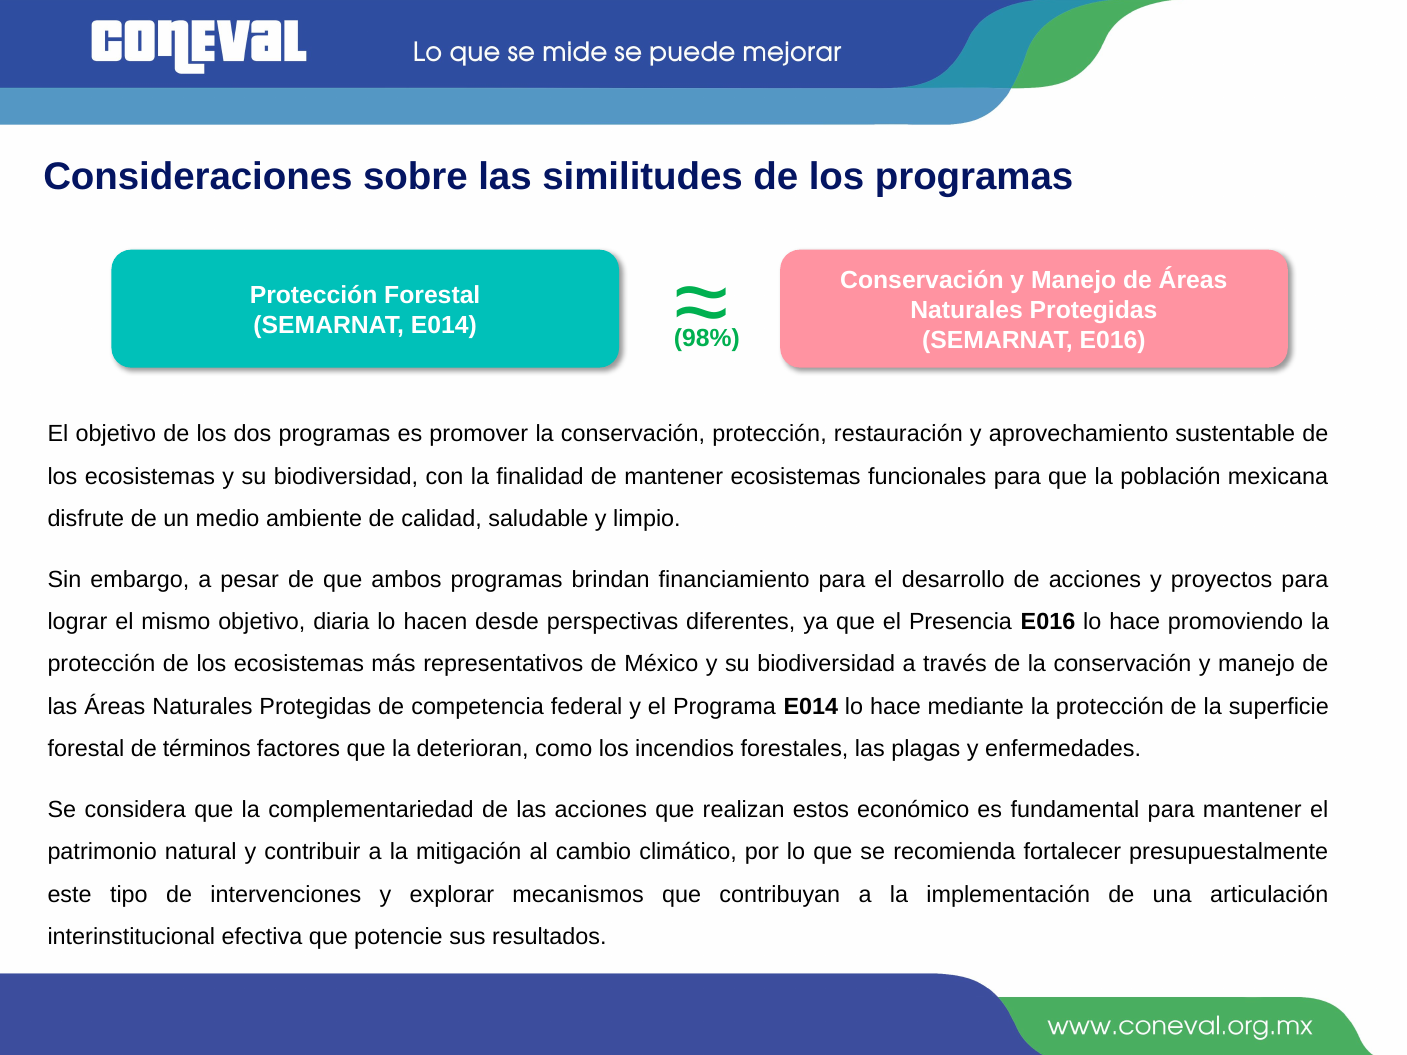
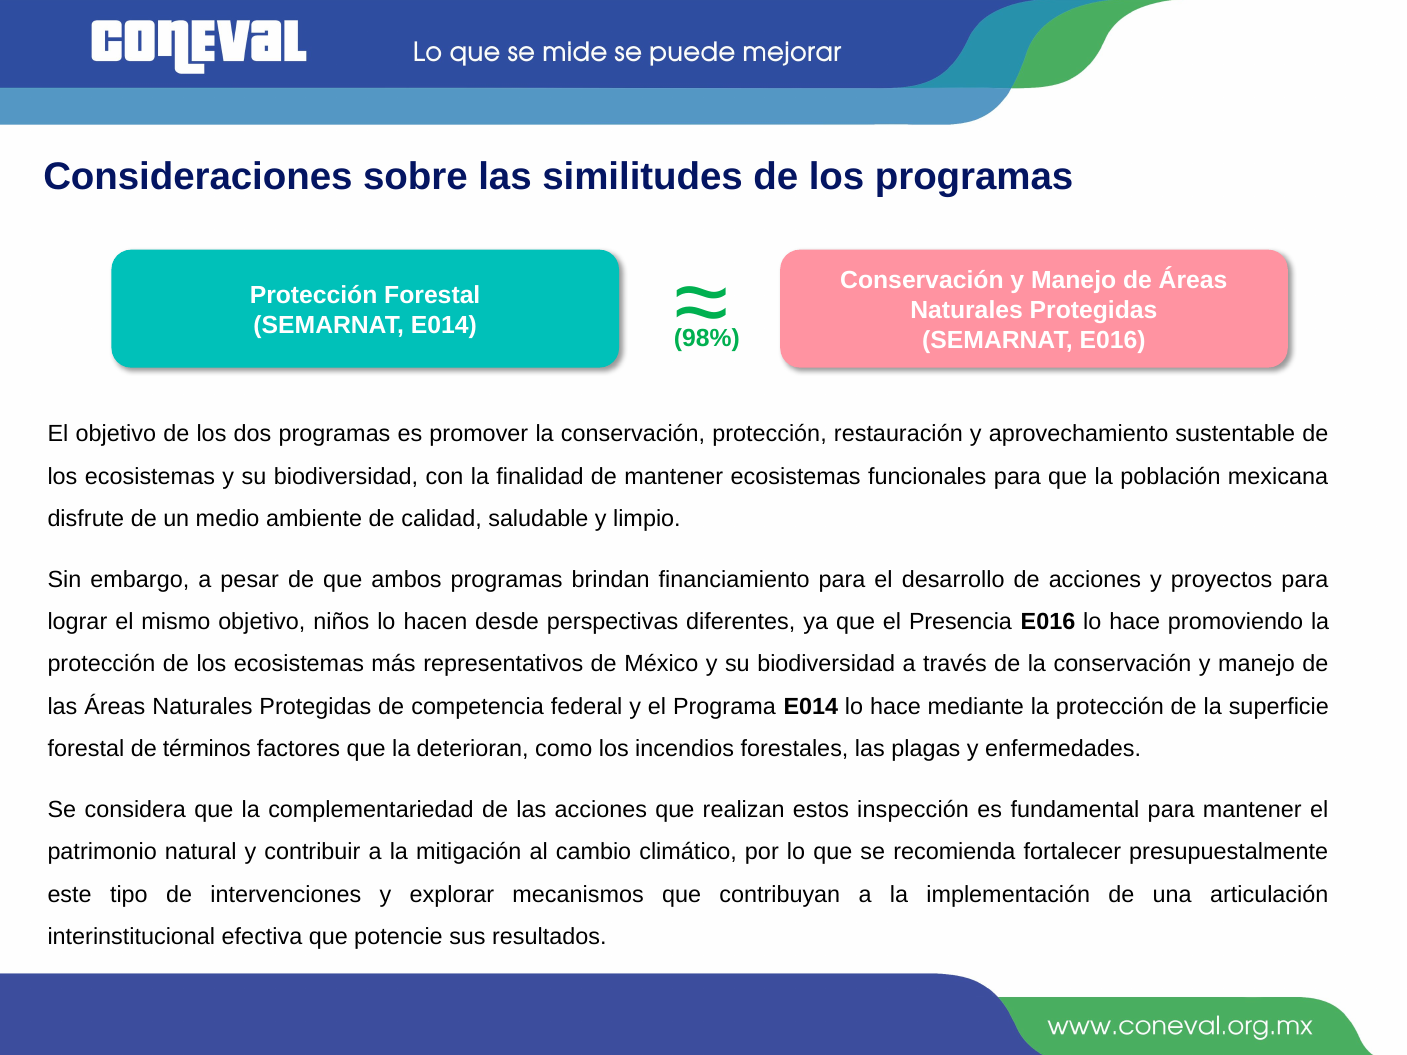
diaria: diaria -> niños
económico: económico -> inspección
